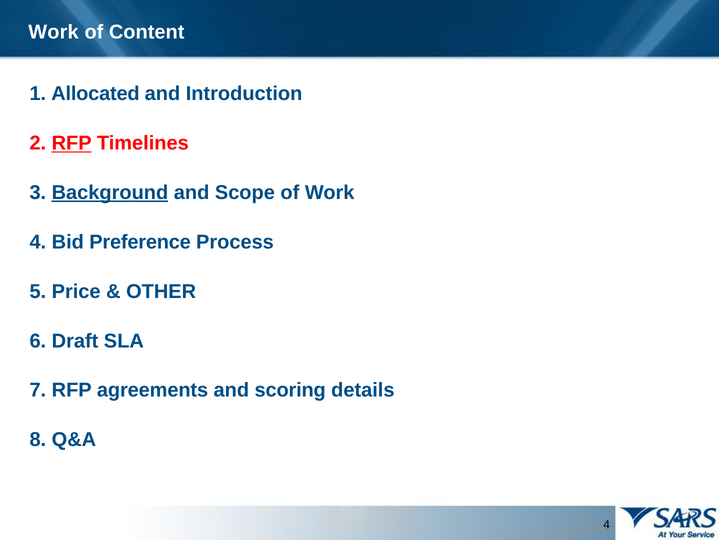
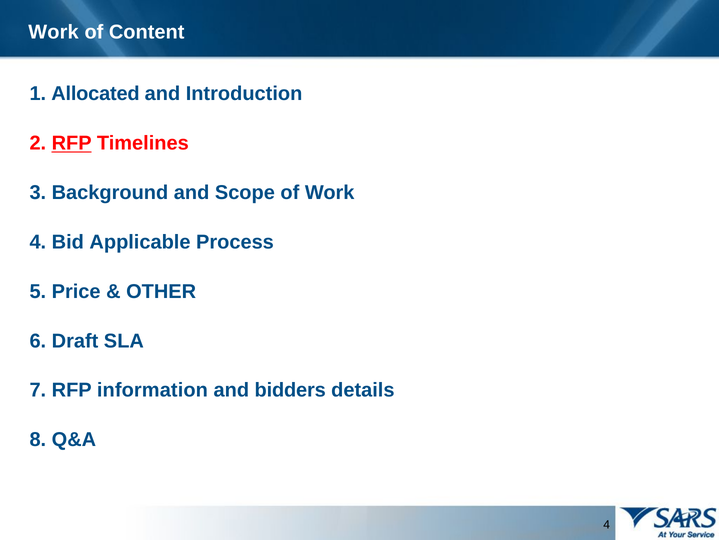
Background underline: present -> none
Preference: Preference -> Applicable
agreements: agreements -> information
scoring: scoring -> bidders
